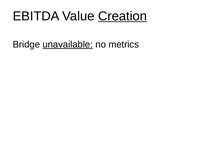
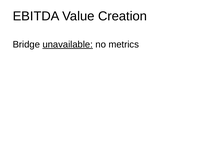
Creation underline: present -> none
